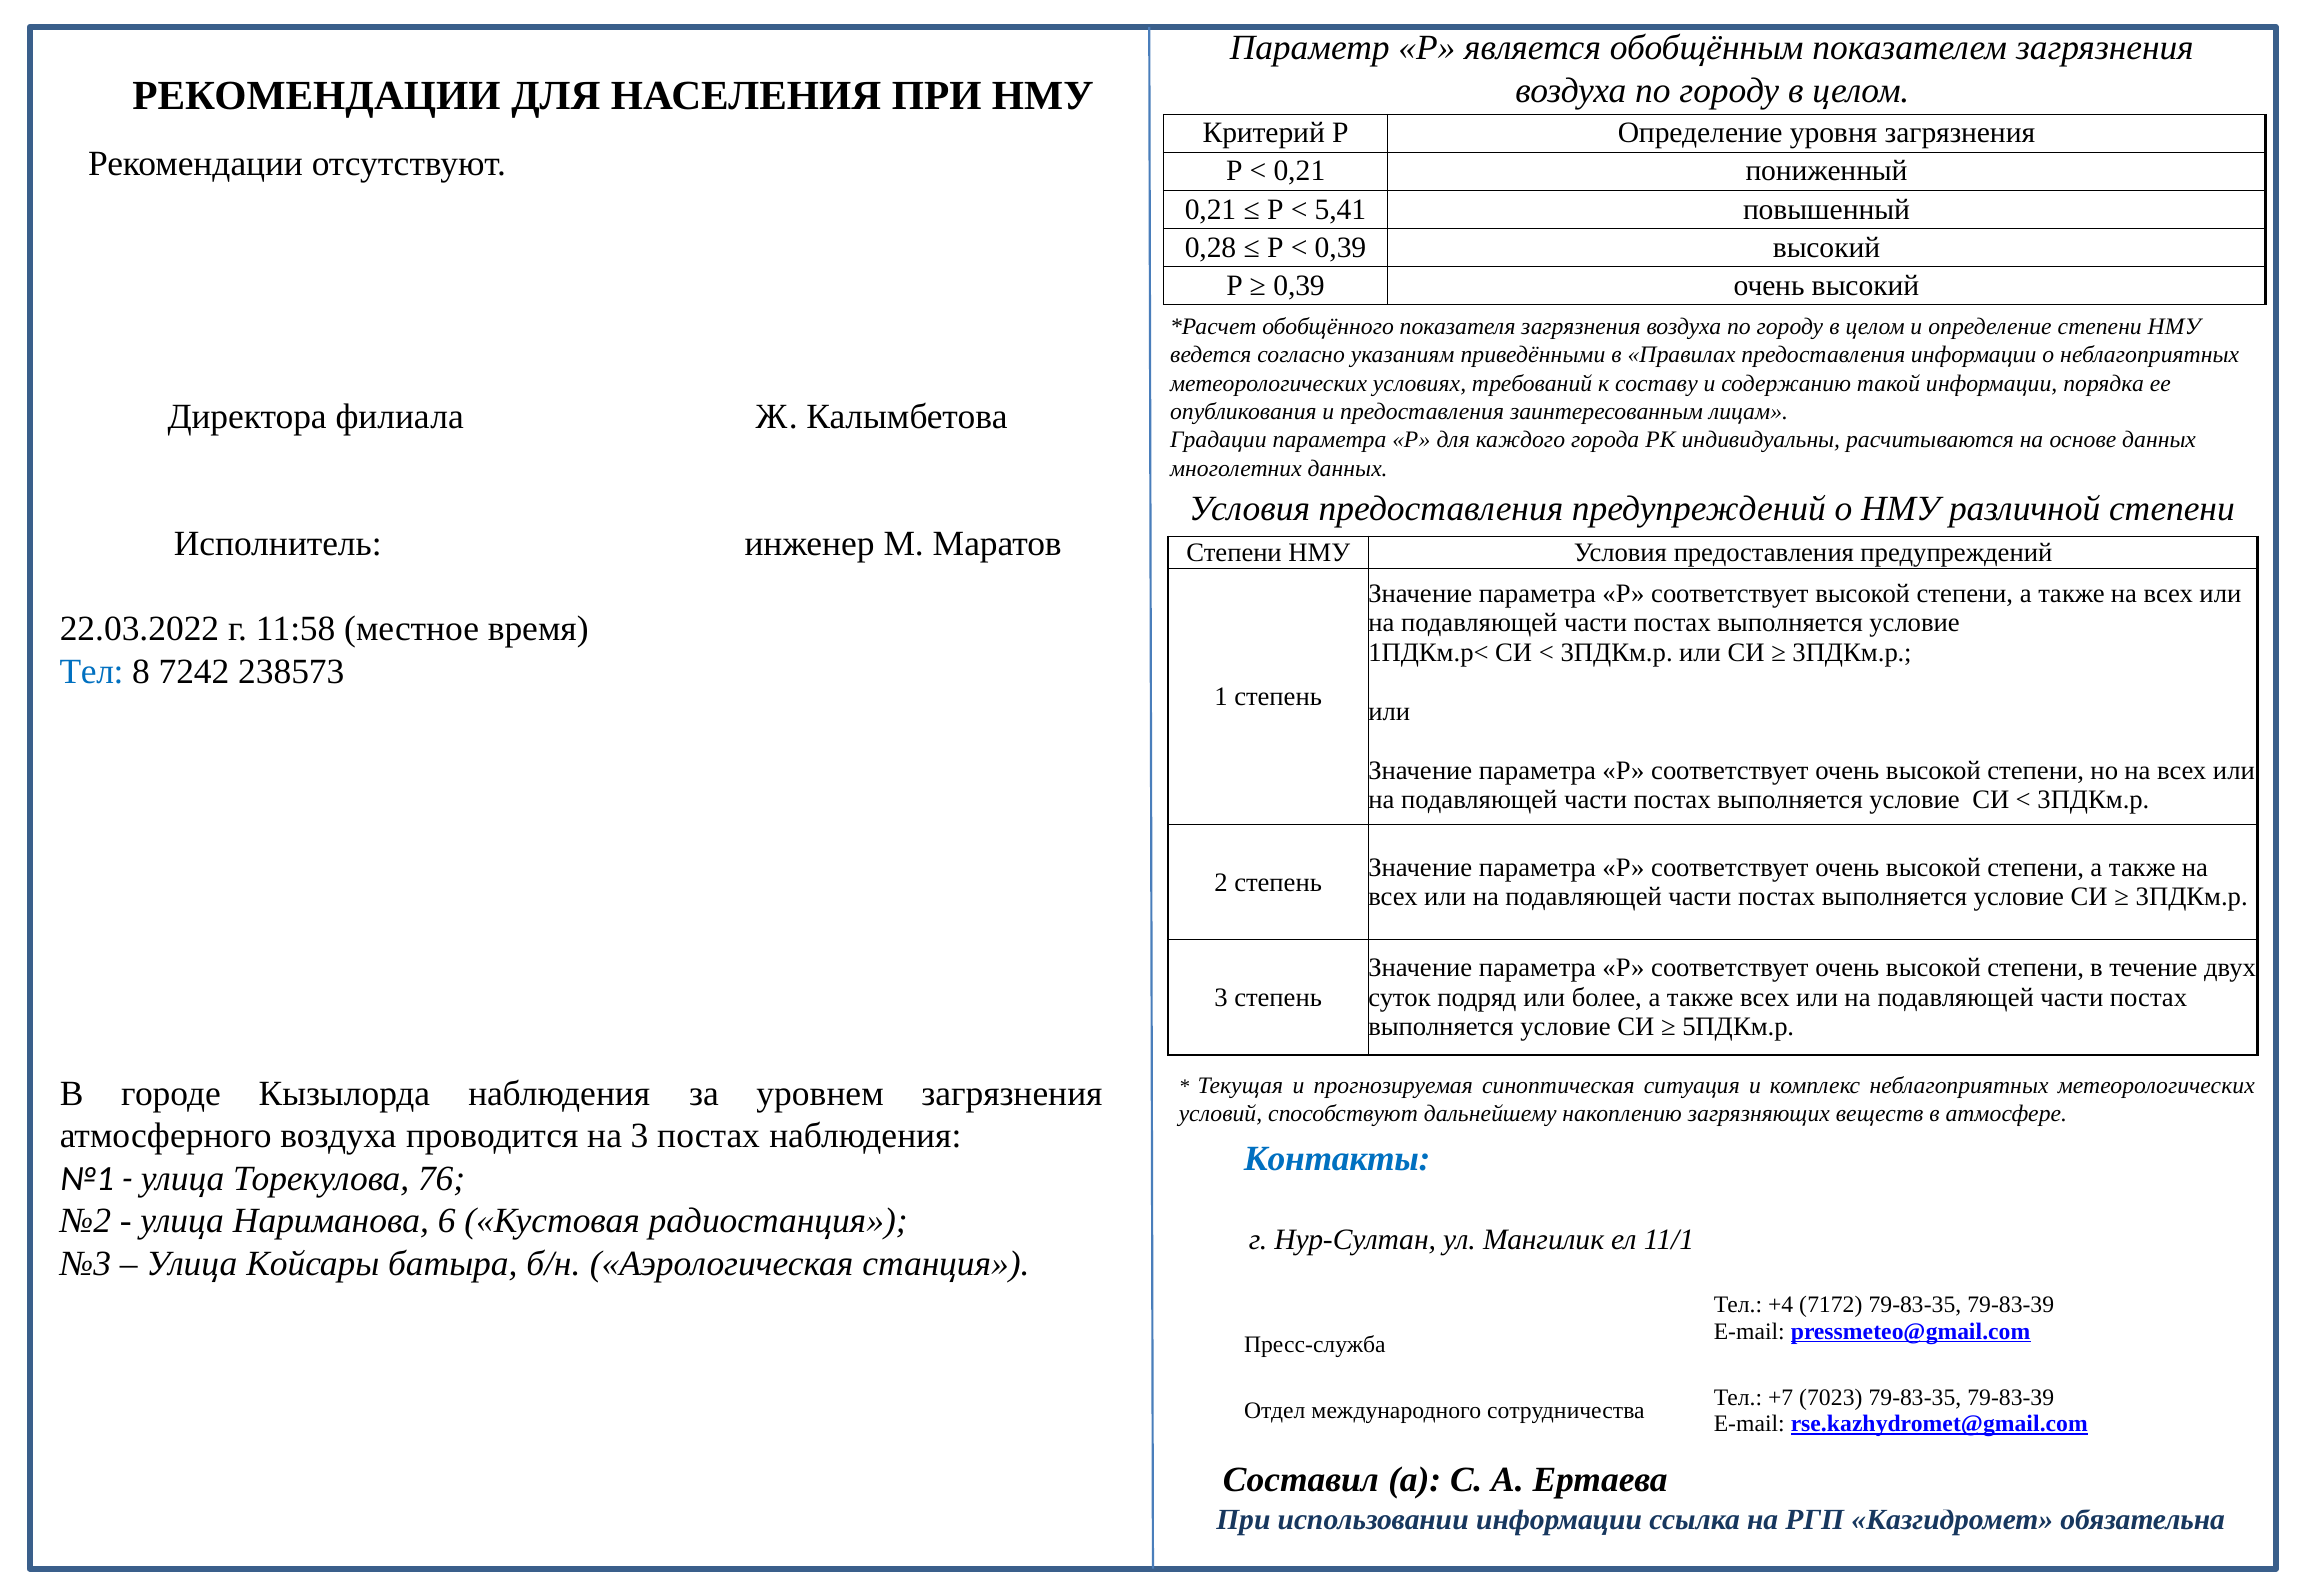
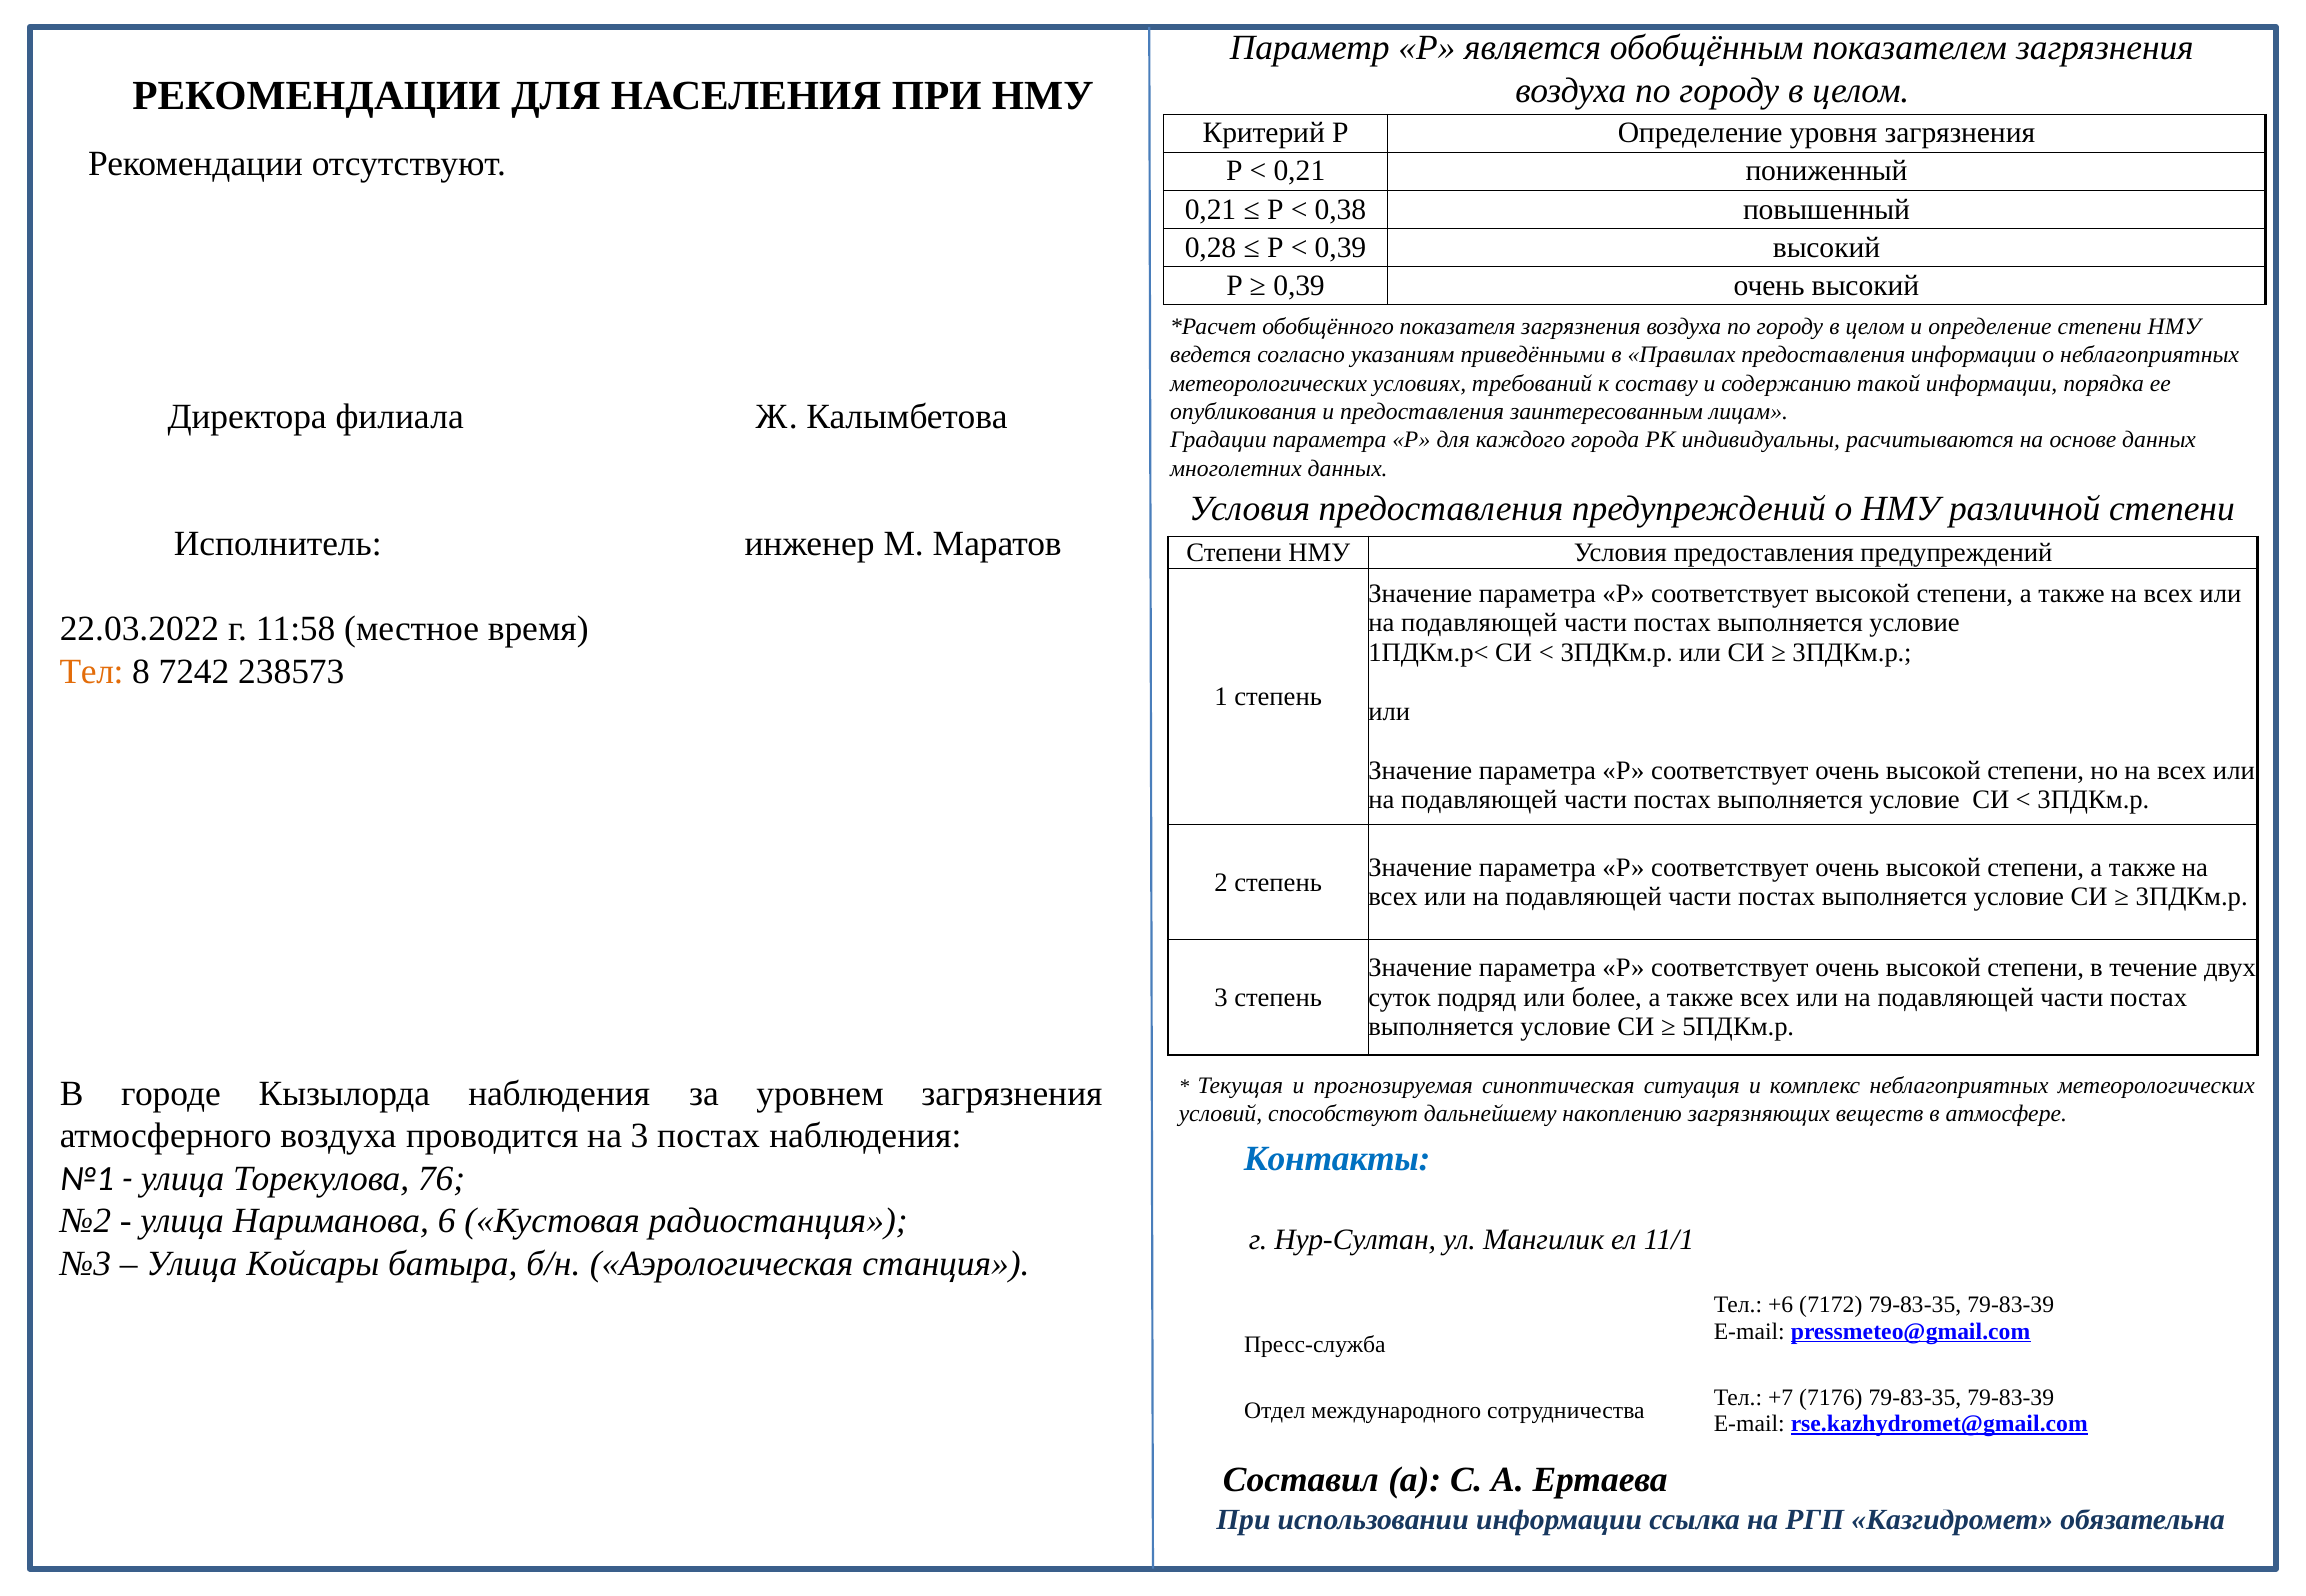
5,41: 5,41 -> 0,38
Тел at (92, 672) colour: blue -> orange
+4: +4 -> +6
7023: 7023 -> 7176
